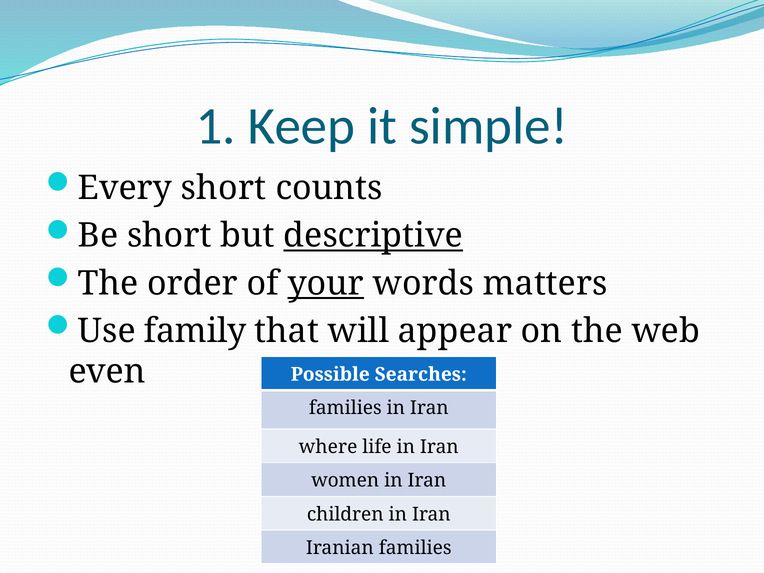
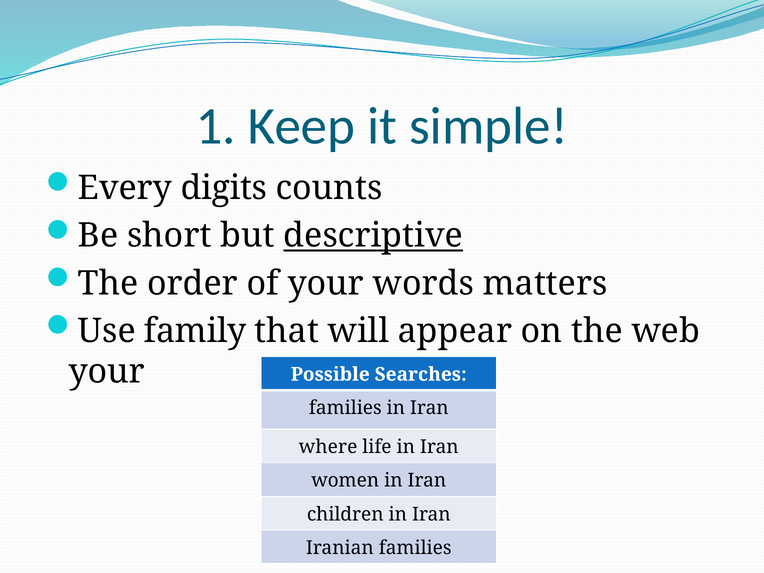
Every short: short -> digits
your at (326, 283) underline: present -> none
even at (107, 372): even -> your
